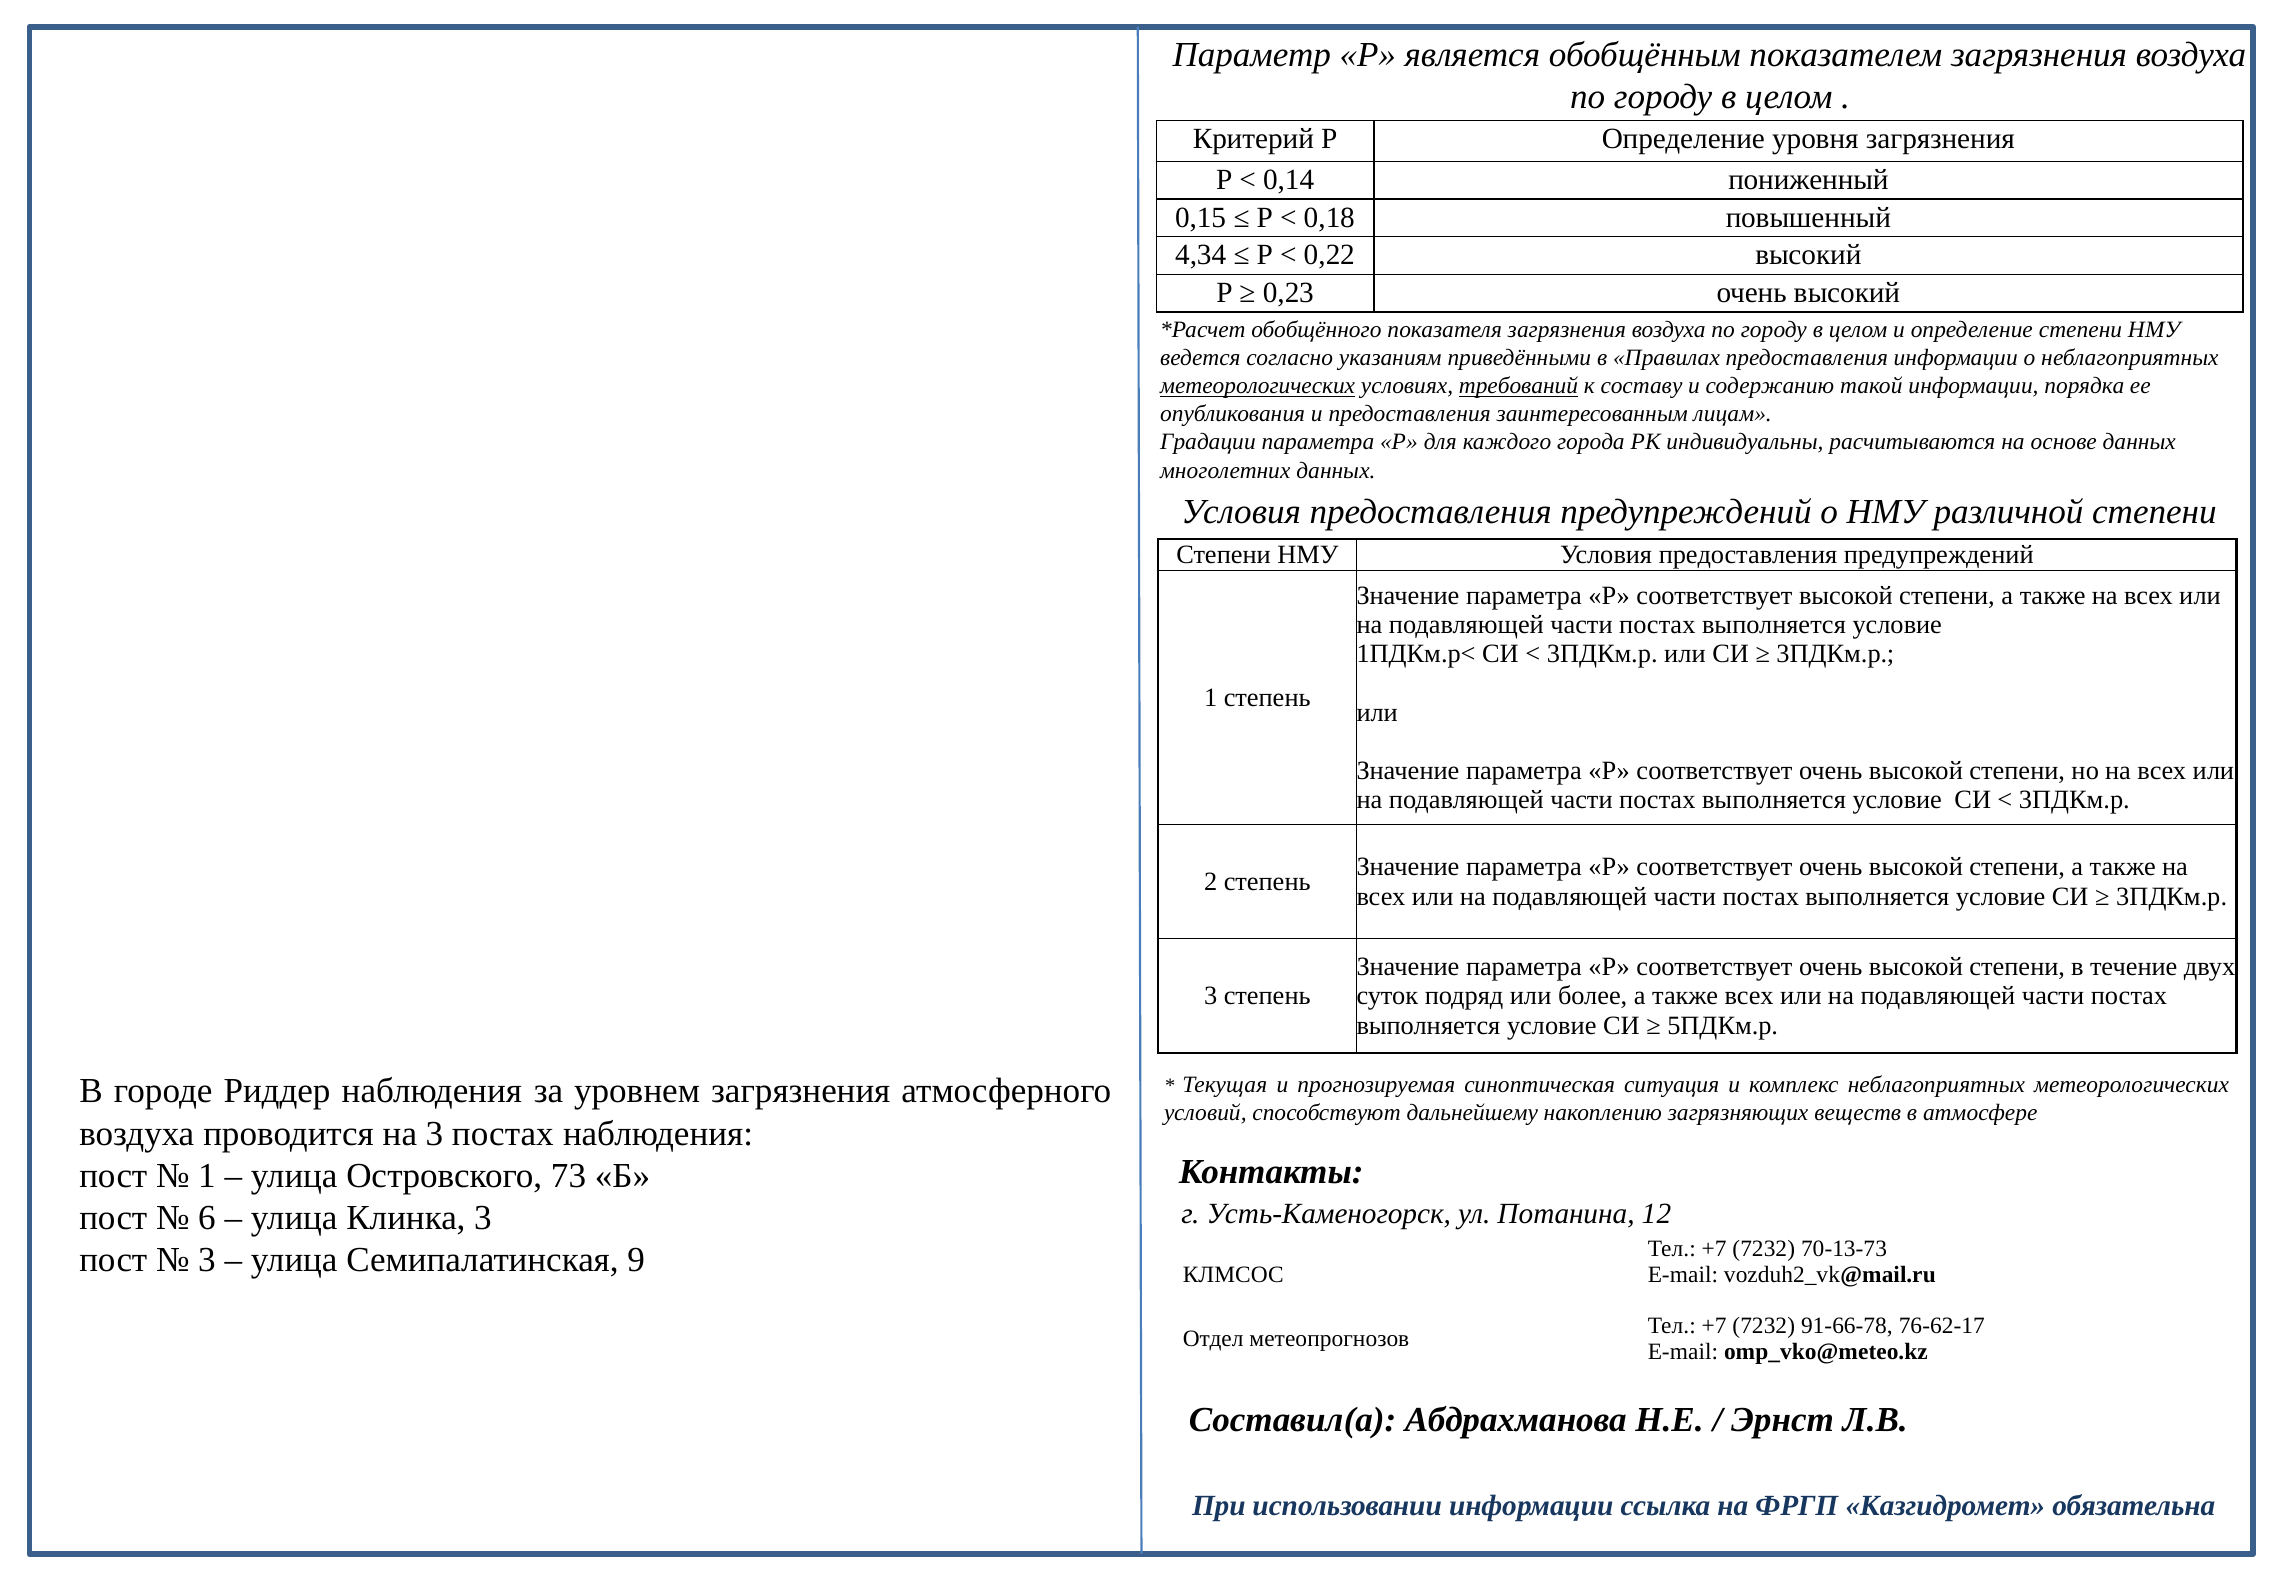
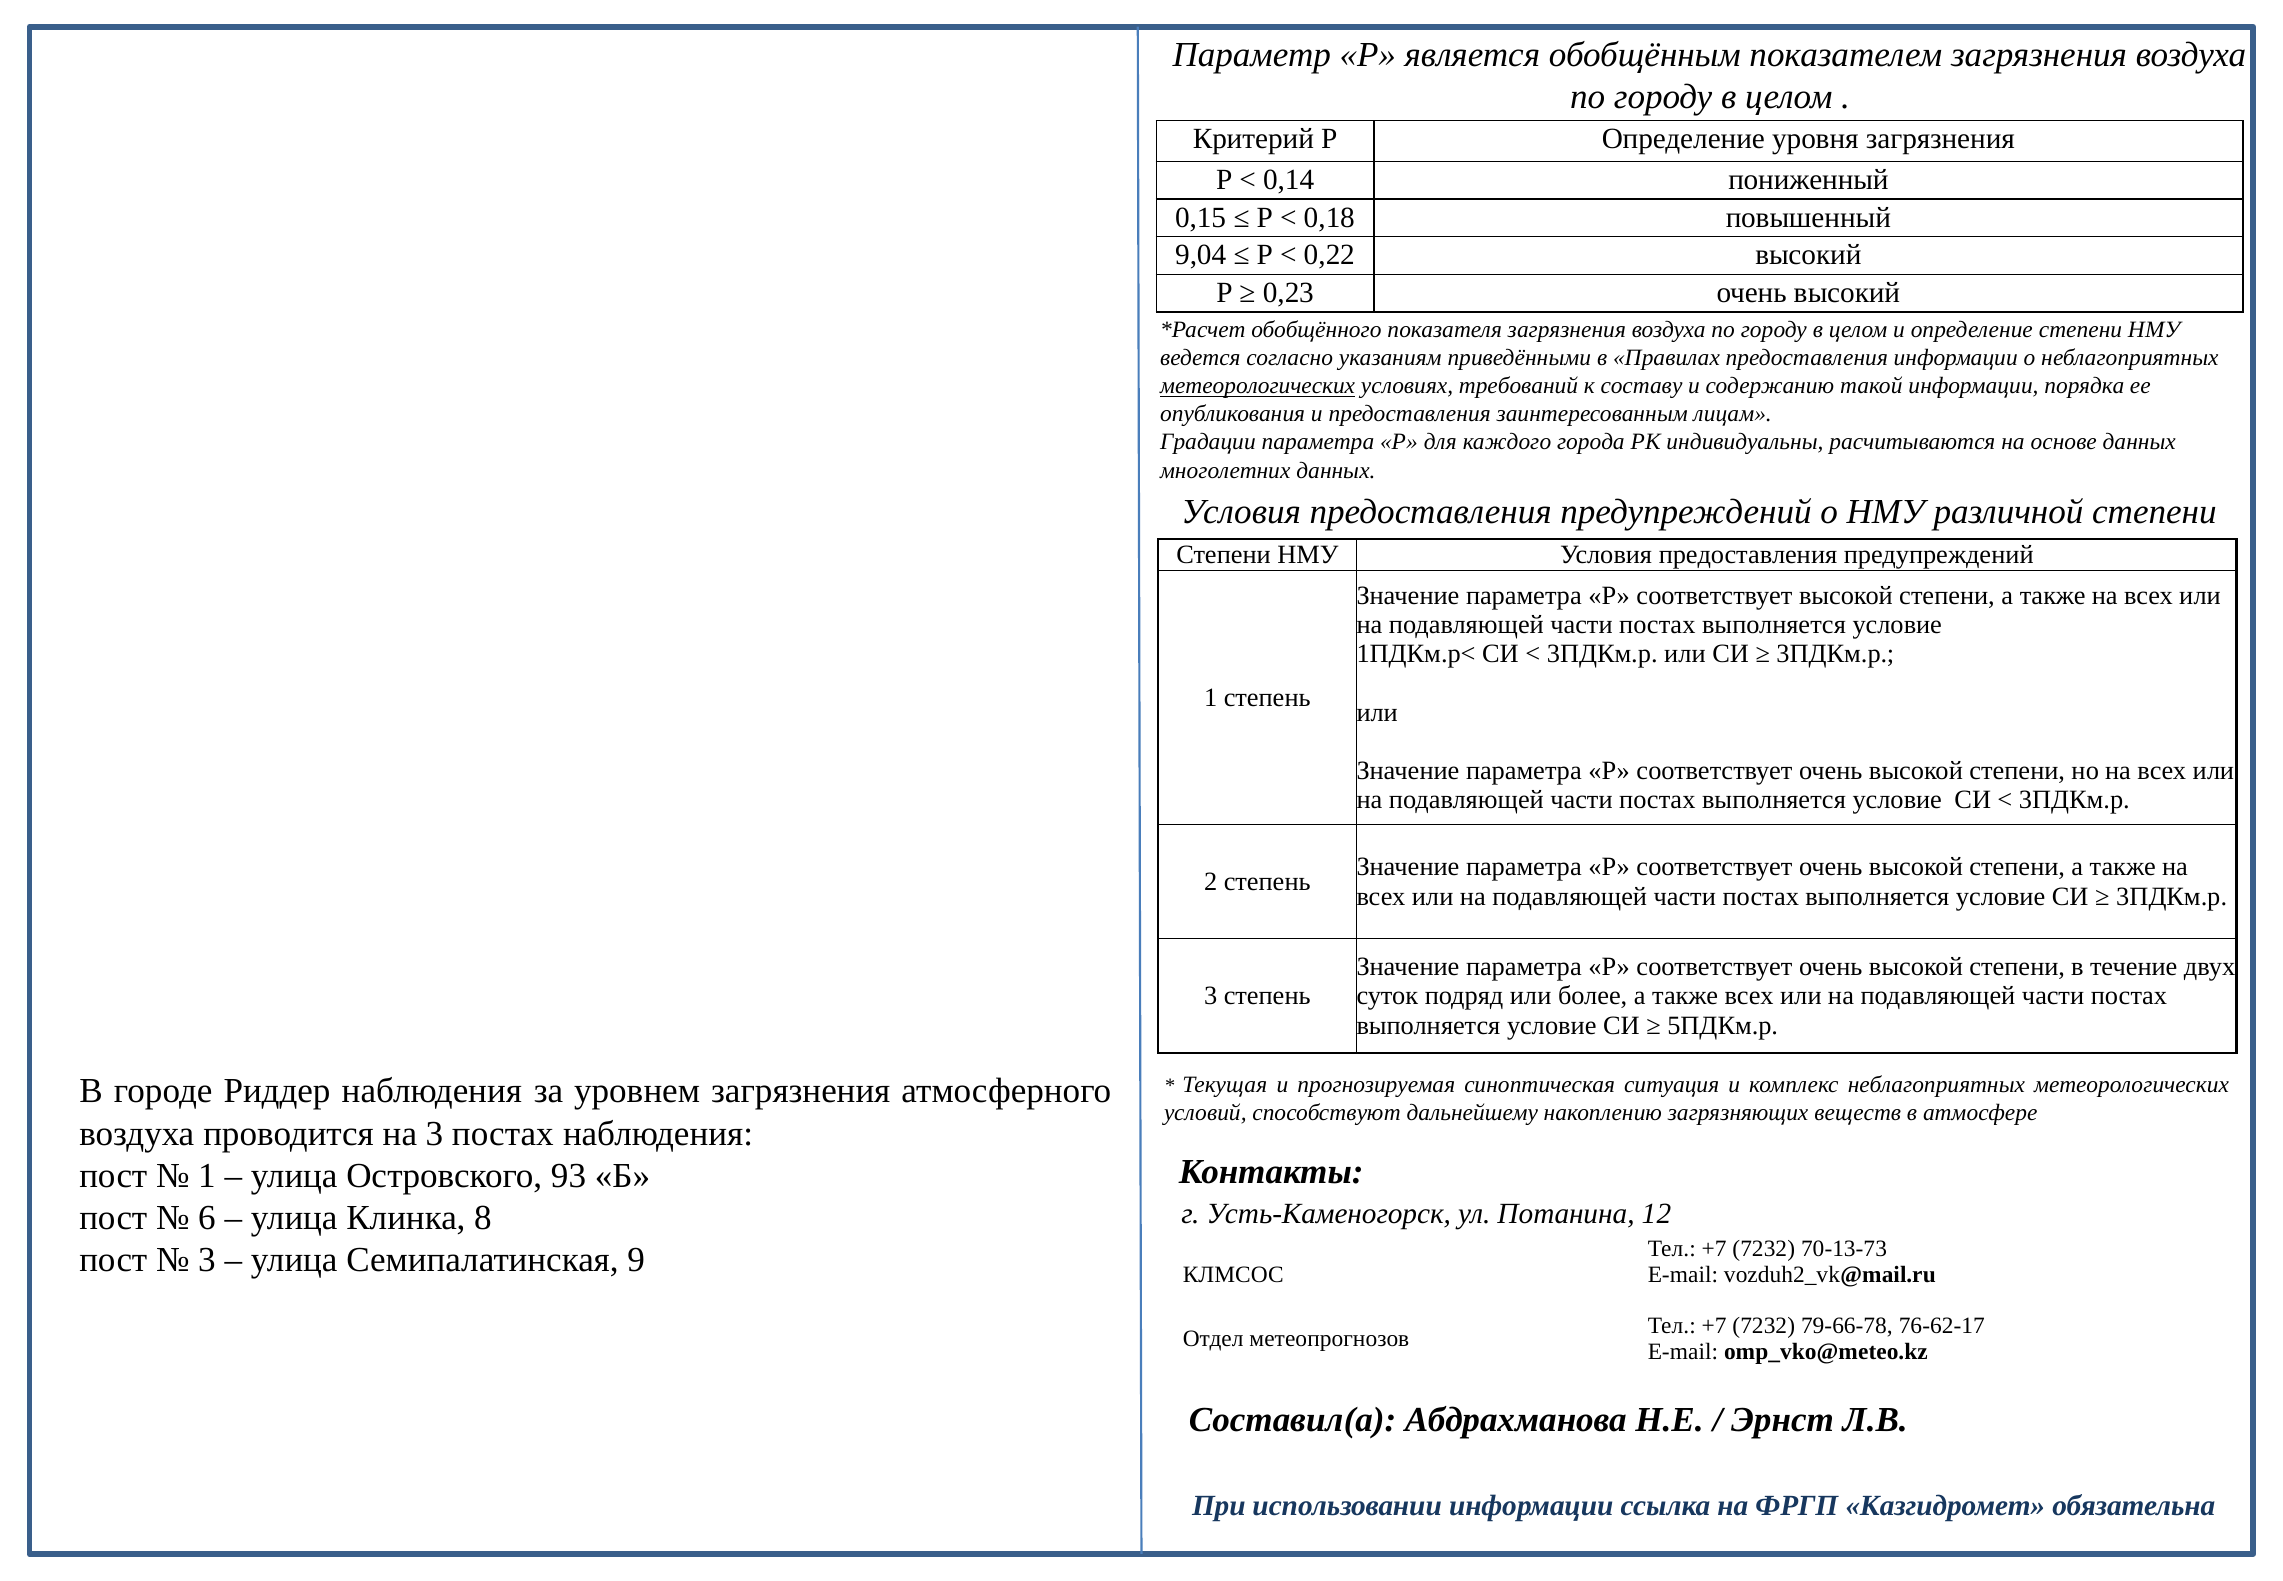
4,34: 4,34 -> 9,04
требований underline: present -> none
73: 73 -> 93
Клинка 3: 3 -> 8
91-66-78: 91-66-78 -> 79-66-78
